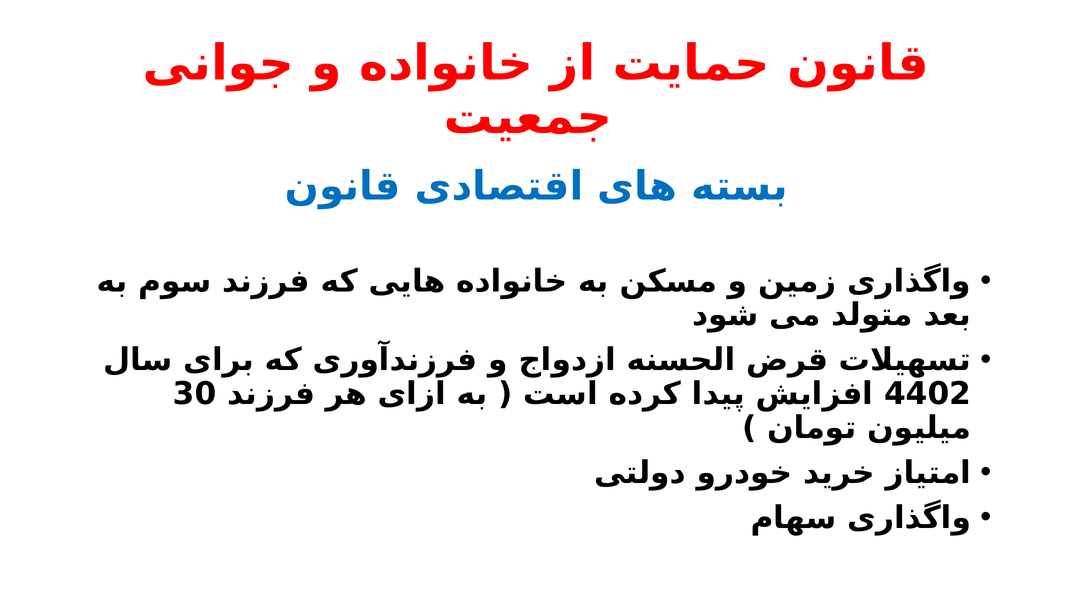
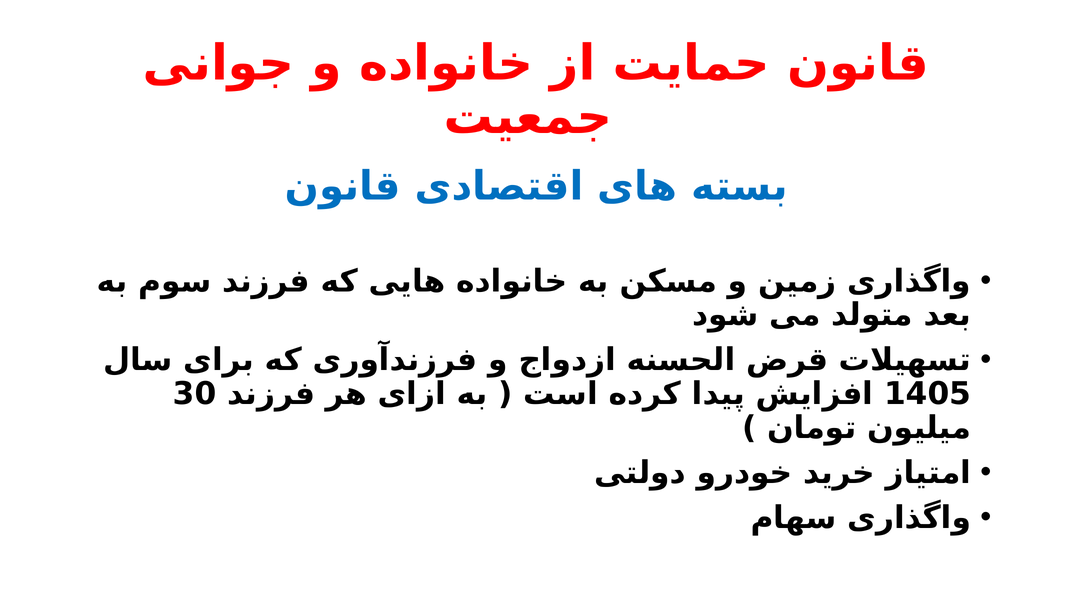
4402: 4402 -> 1405
